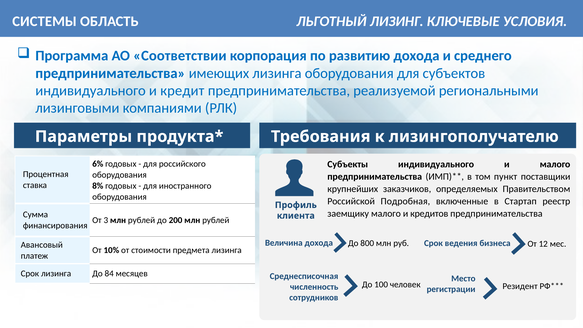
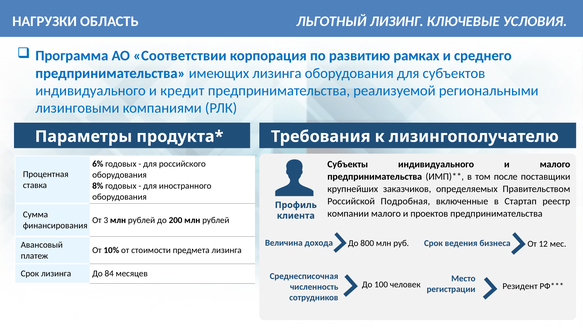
СИСТЕМЫ: СИСТЕМЫ -> НАГРУЗКИ
развитию дохода: дохода -> рамках
пункт: пункт -> после
заемщику: заемщику -> компании
кредитов: кредитов -> проектов
